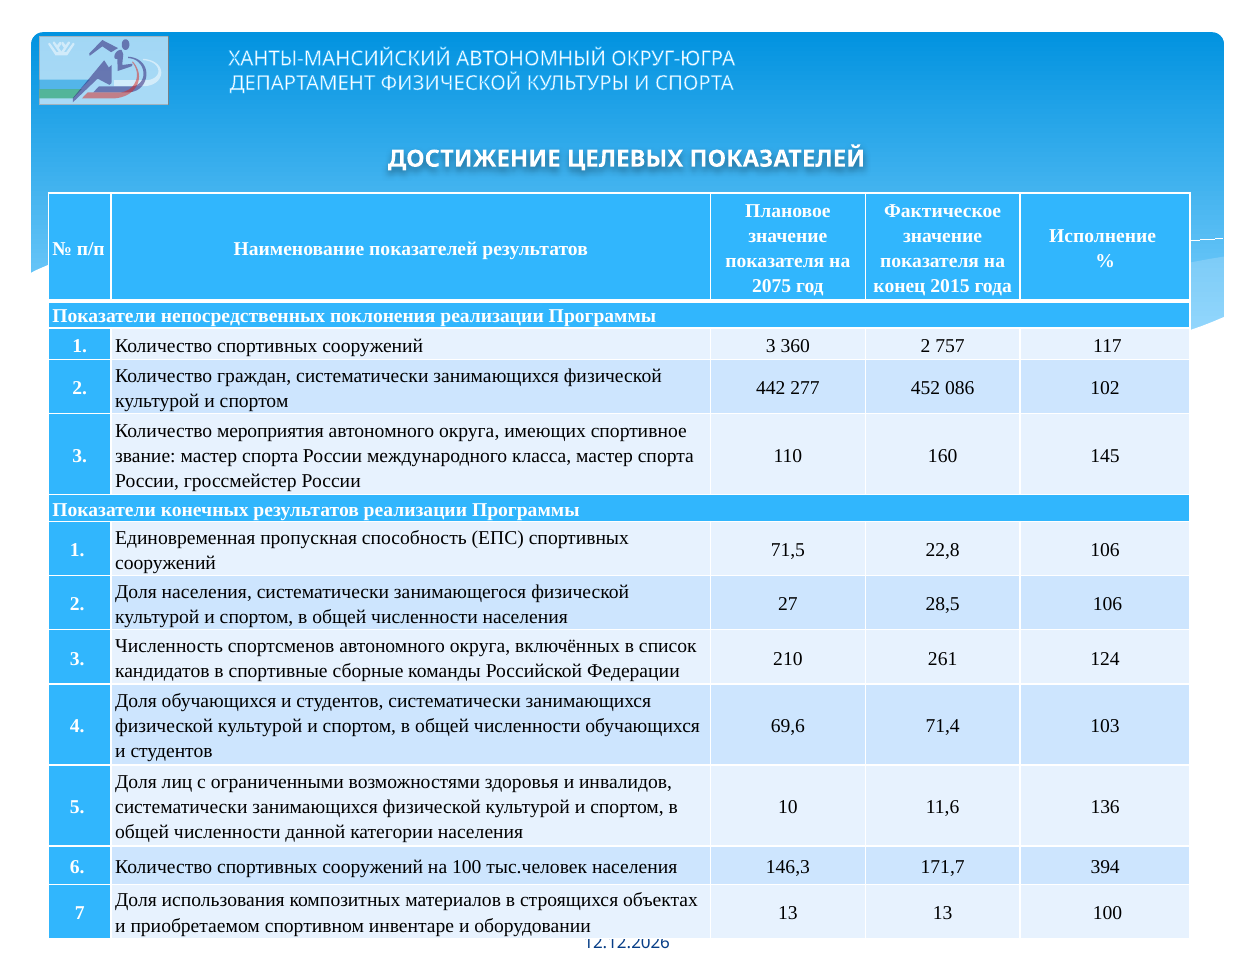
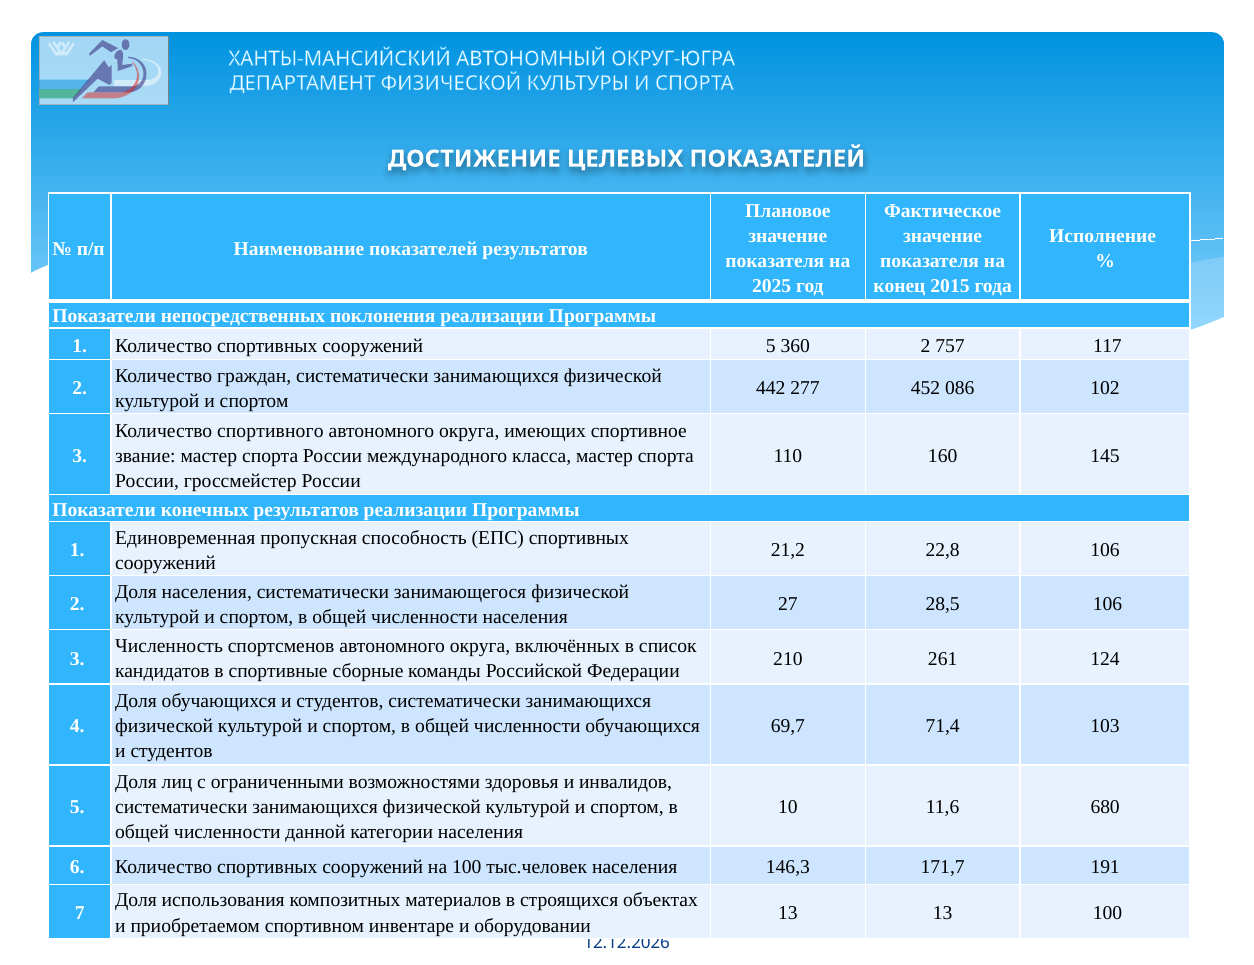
2075: 2075 -> 2025
сооружений 3: 3 -> 5
мероприятия: мероприятия -> спортивного
71,5: 71,5 -> 21,2
69,6: 69,6 -> 69,7
136: 136 -> 680
394: 394 -> 191
